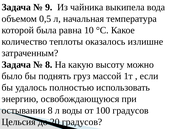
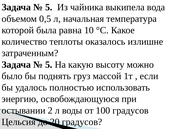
9 at (49, 7): 9 -> 5
8 at (49, 65): 8 -> 5
остывании 8: 8 -> 2
